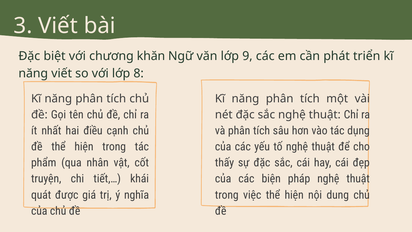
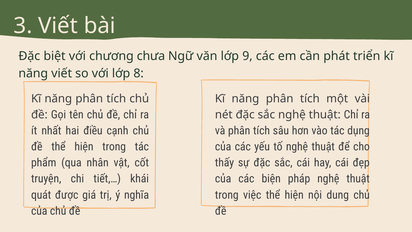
khăn: khăn -> chưa
